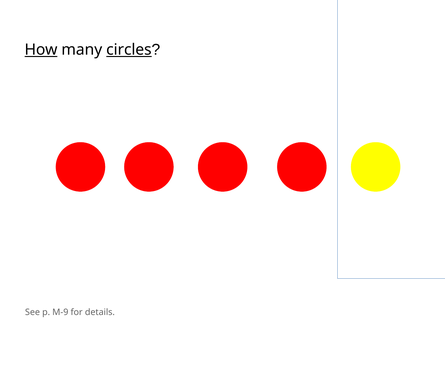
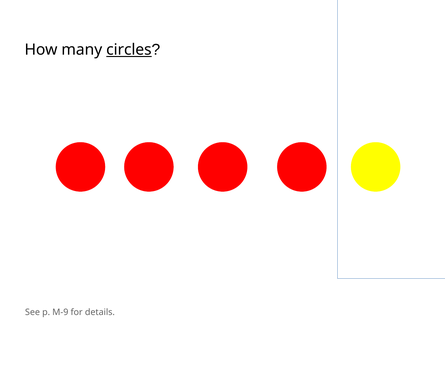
How underline: present -> none
